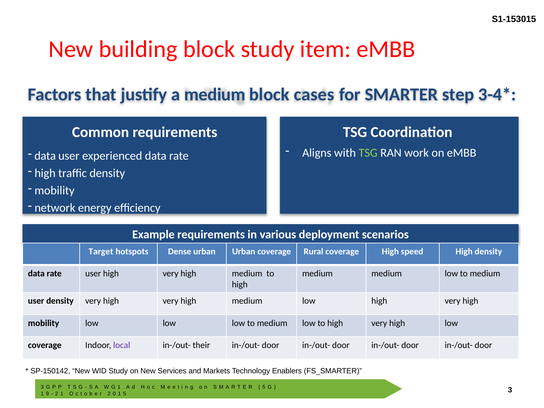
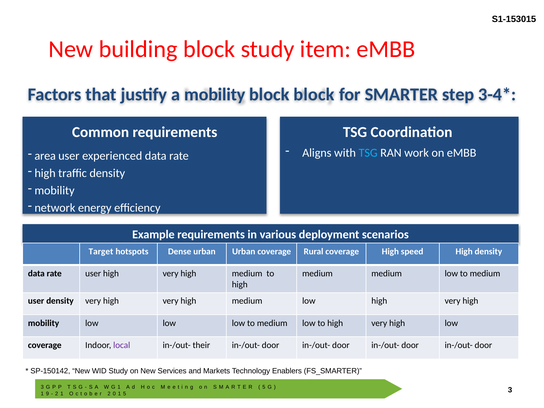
a medium: medium -> mobility
block cases: cases -> block
TSG at (368, 153) colour: light green -> light blue
data at (45, 156): data -> area
